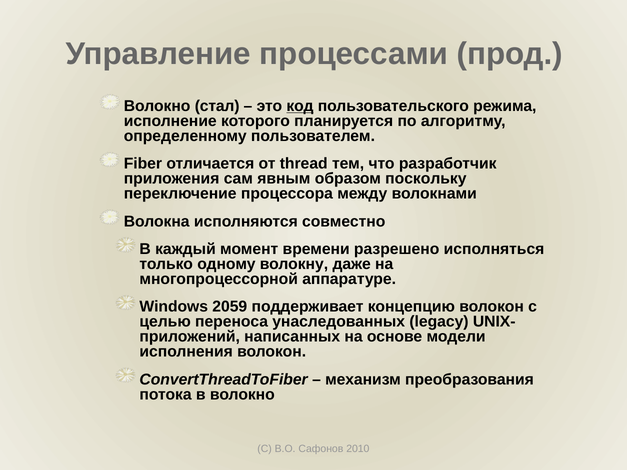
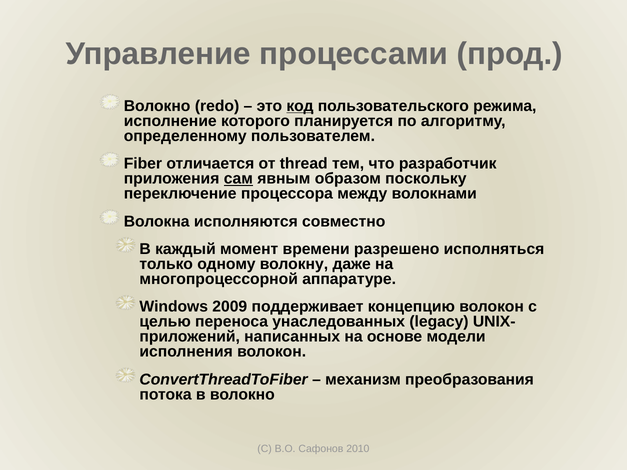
стал: стал -> redo
сам underline: none -> present
2059: 2059 -> 2009
